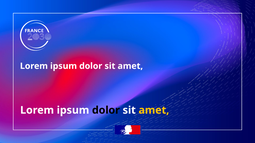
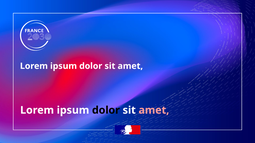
amet at (154, 111) colour: yellow -> pink
